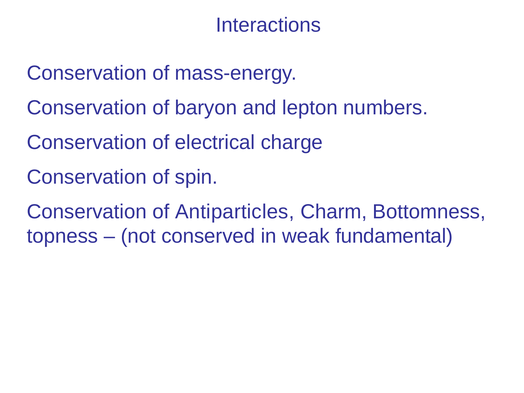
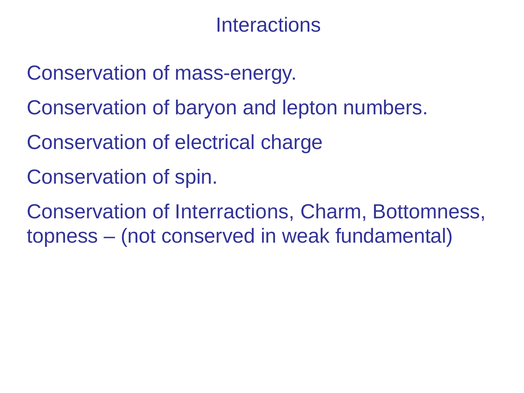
Antiparticles: Antiparticles -> Interractions
